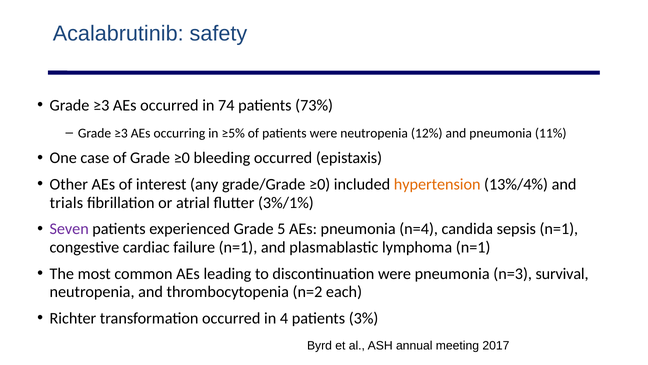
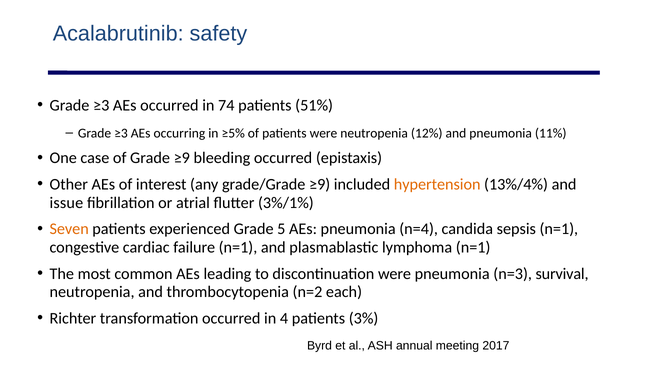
73%: 73% -> 51%
Grade ≥0: ≥0 -> ≥9
grade/Grade ≥0: ≥0 -> ≥9
trials: trials -> issue
Seven colour: purple -> orange
